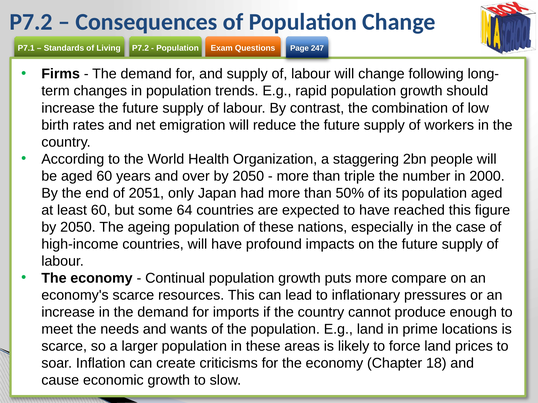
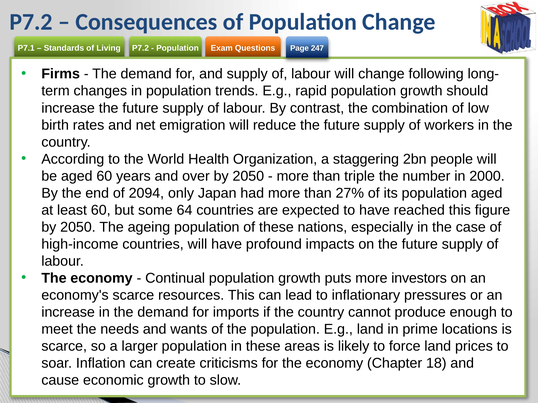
2051: 2051 -> 2094
50%: 50% -> 27%
compare: compare -> investors
